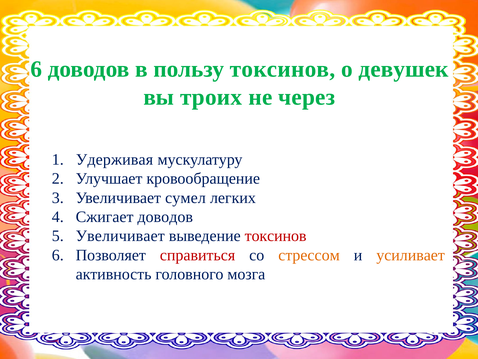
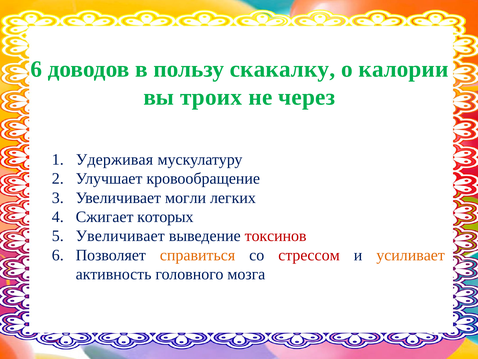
пользу токсинов: токсинов -> скакалку
девушек: девушек -> калории
сумел: сумел -> могли
Сжигает доводов: доводов -> которых
справиться colour: red -> orange
стрессом colour: orange -> red
